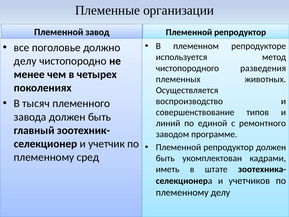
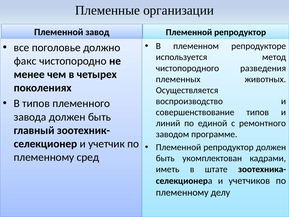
делу at (25, 61): делу -> факс
В тысяч: тысяч -> типов
